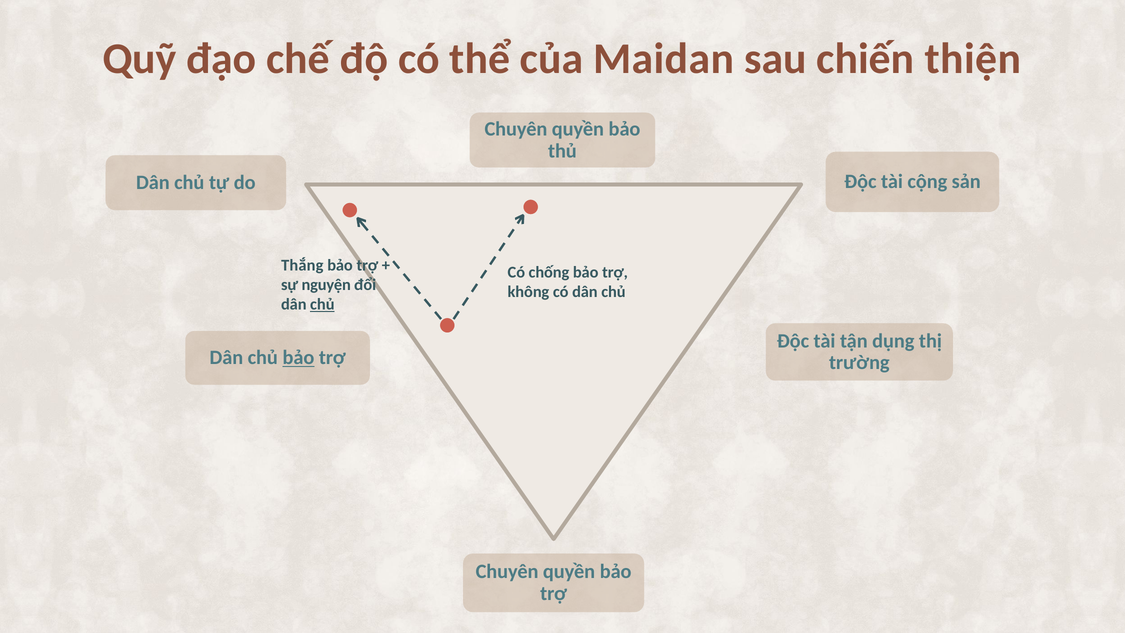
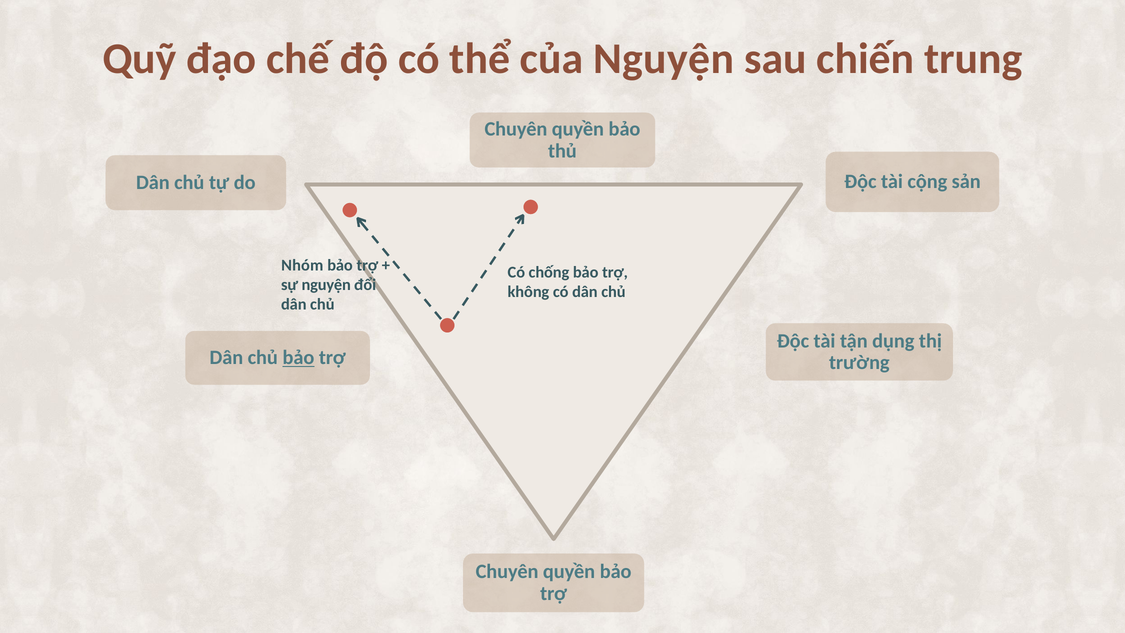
của Maidan: Maidan -> Nguyện
thiện: thiện -> trung
Thắng: Thắng -> Nhóm
chủ at (322, 304) underline: present -> none
